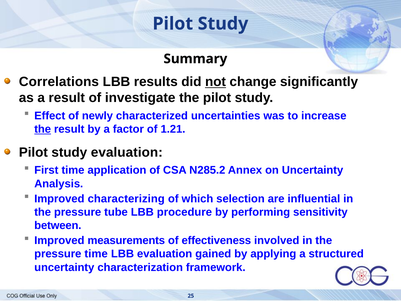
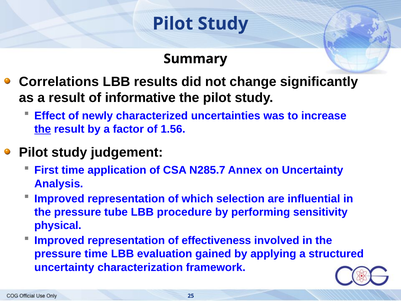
not underline: present -> none
investigate: investigate -> informative
1.21: 1.21 -> 1.56
study evaluation: evaluation -> judgement
N285.2: N285.2 -> N285.7
characterizing at (126, 199): characterizing -> representation
between: between -> physical
measurements at (126, 240): measurements -> representation
